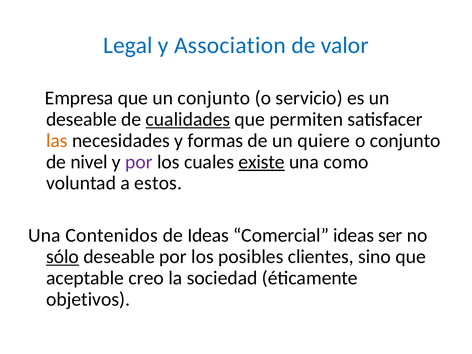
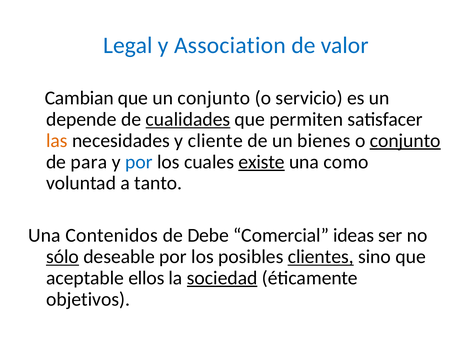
Empresa: Empresa -> Cambian
deseable at (81, 119): deseable -> depende
formas: formas -> cliente
quiere: quiere -> bienes
conjunto at (405, 141) underline: none -> present
nivel: nivel -> para
por at (139, 162) colour: purple -> blue
estos: estos -> tanto
de Ideas: Ideas -> Debe
clientes underline: none -> present
creo: creo -> ellos
sociedad underline: none -> present
